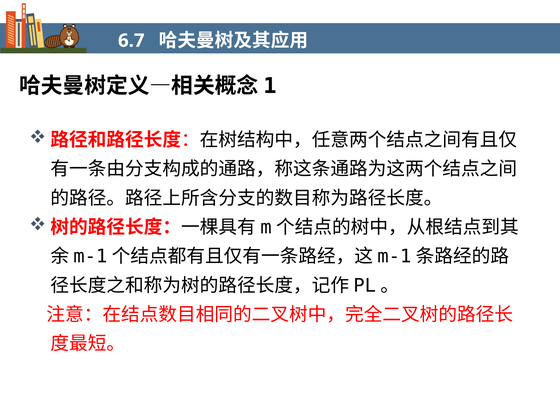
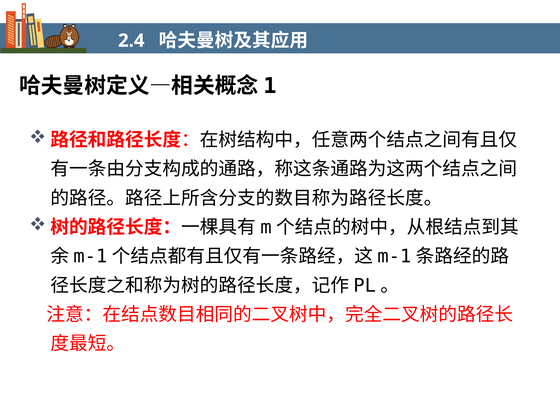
6.7: 6.7 -> 2.4
